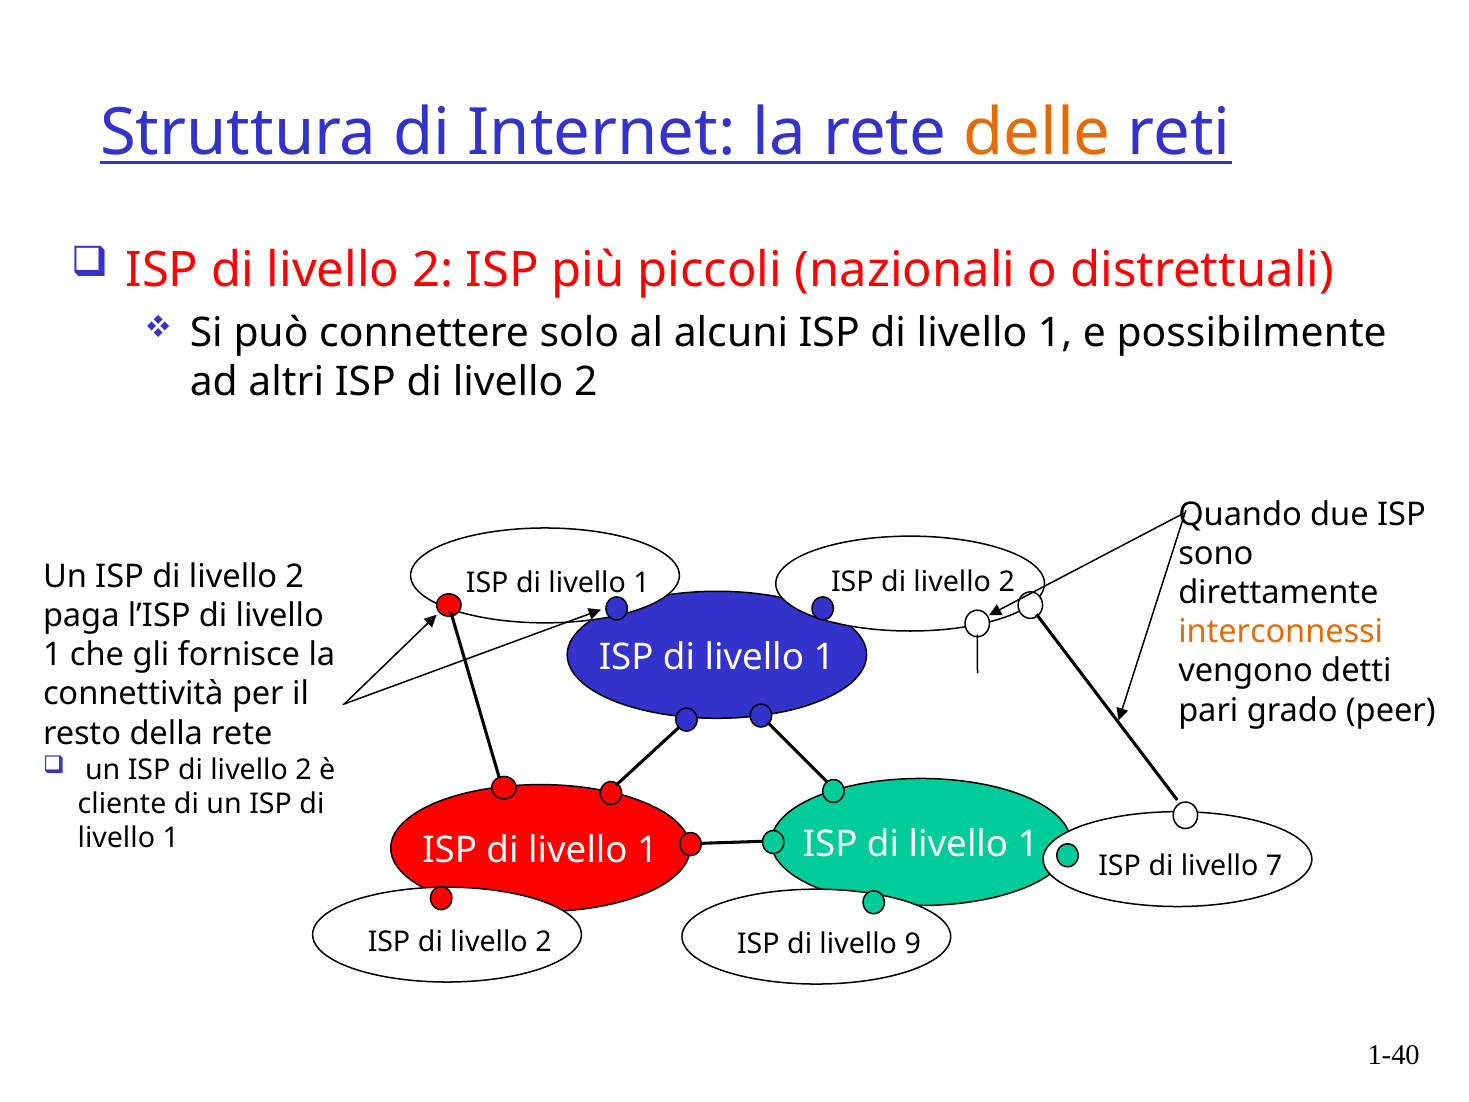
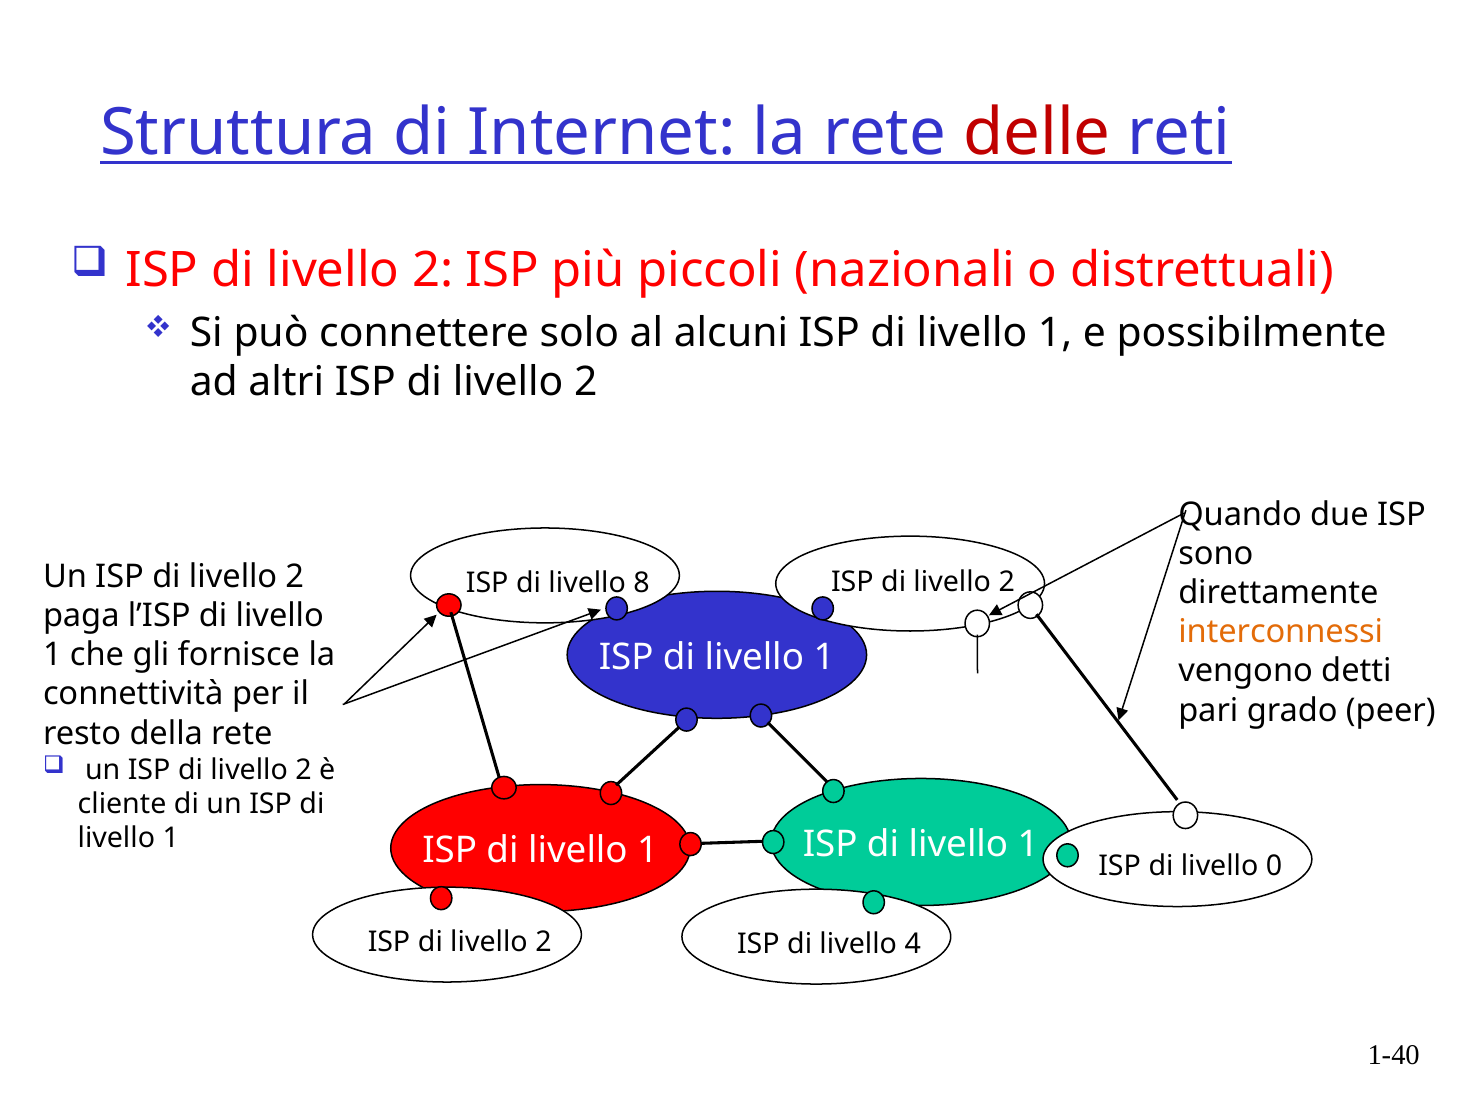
delle colour: orange -> red
1 at (642, 583): 1 -> 8
7: 7 -> 0
9: 9 -> 4
